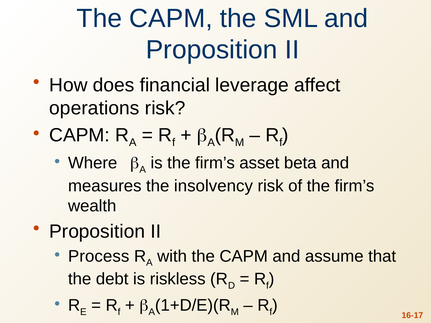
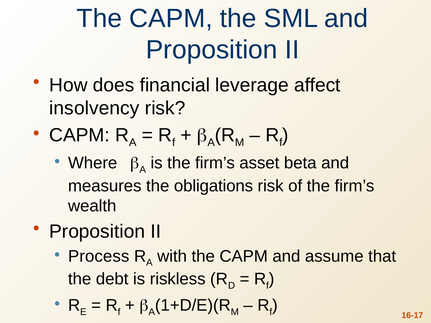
operations: operations -> insolvency
insolvency: insolvency -> obligations
